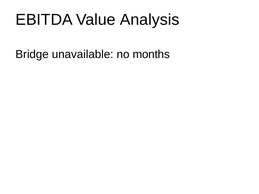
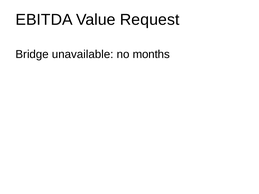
Analysis: Analysis -> Request
